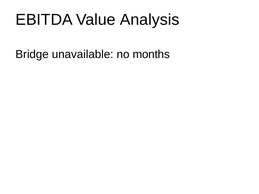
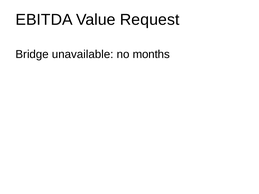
Analysis: Analysis -> Request
